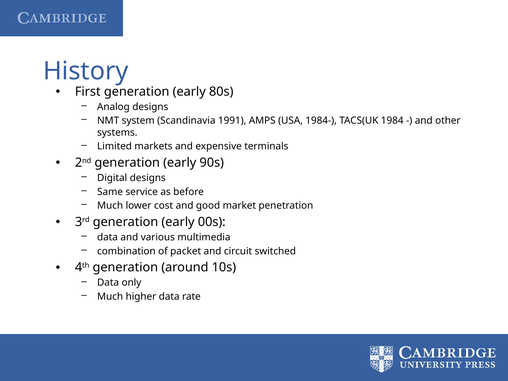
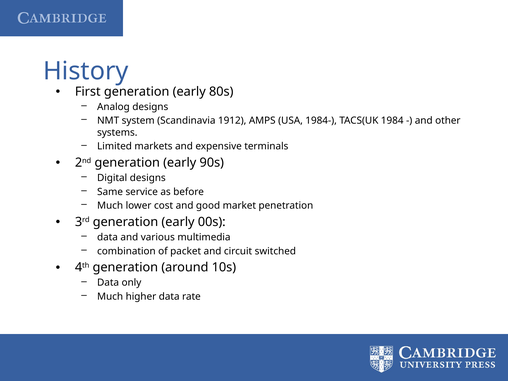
1991: 1991 -> 1912
